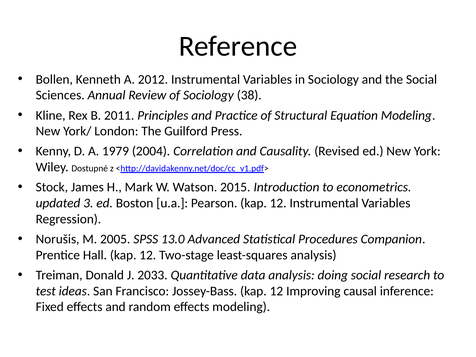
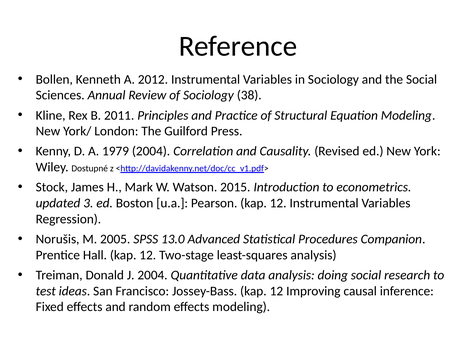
J 2033: 2033 -> 2004
